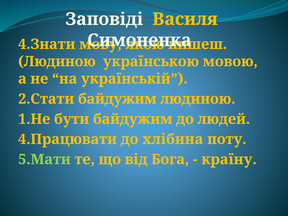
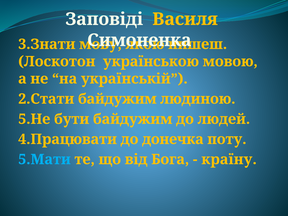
4.Знати: 4.Знати -> 3.Знати
Людиною at (57, 61): Людиною -> Лоскотон
1.Не: 1.Не -> 5.Не
хлібина: хлібина -> донечка
5.Мати colour: light green -> light blue
